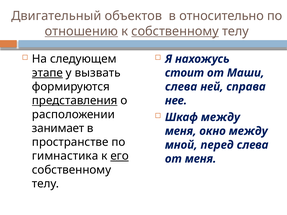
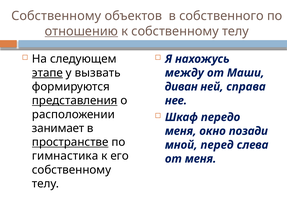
Двигательный at (56, 16): Двигательный -> Собственному
относительно: относительно -> собственного
собственному at (175, 31) underline: present -> none
стоит: стоит -> между
слева at (181, 87): слева -> диван
Шкаф между: между -> передо
окно между: между -> позади
пространстве underline: none -> present
его underline: present -> none
